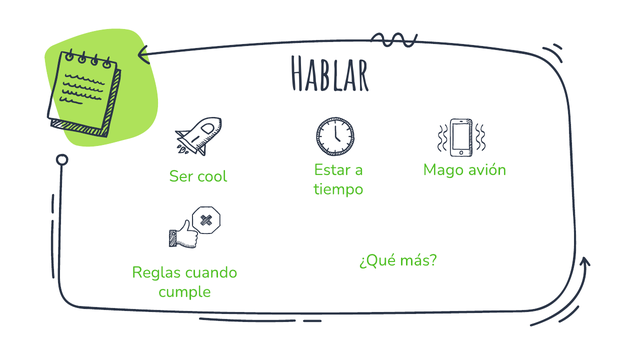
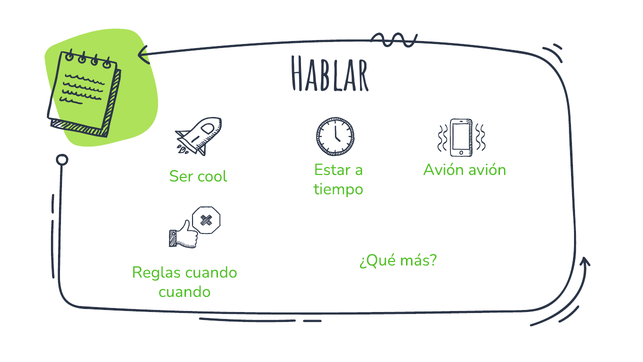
Mago at (443, 170): Mago -> Avión
cumple at (185, 291): cumple -> cuando
